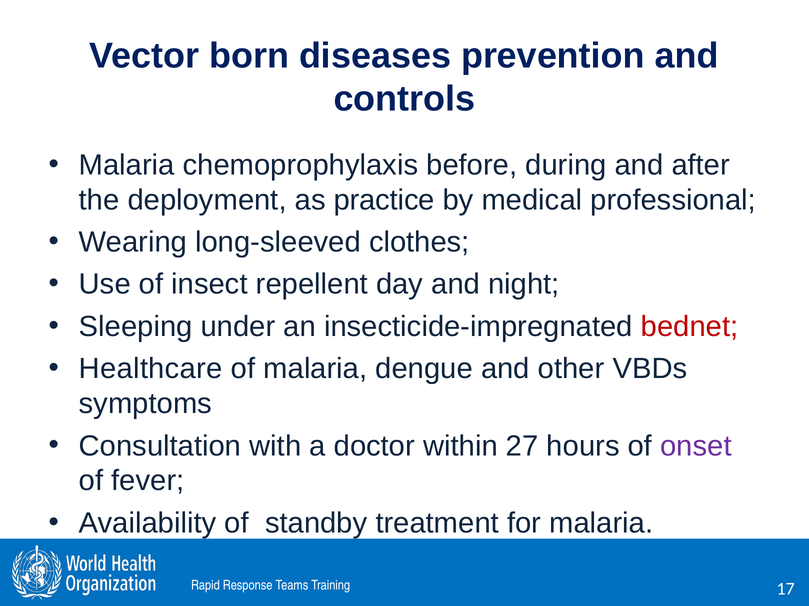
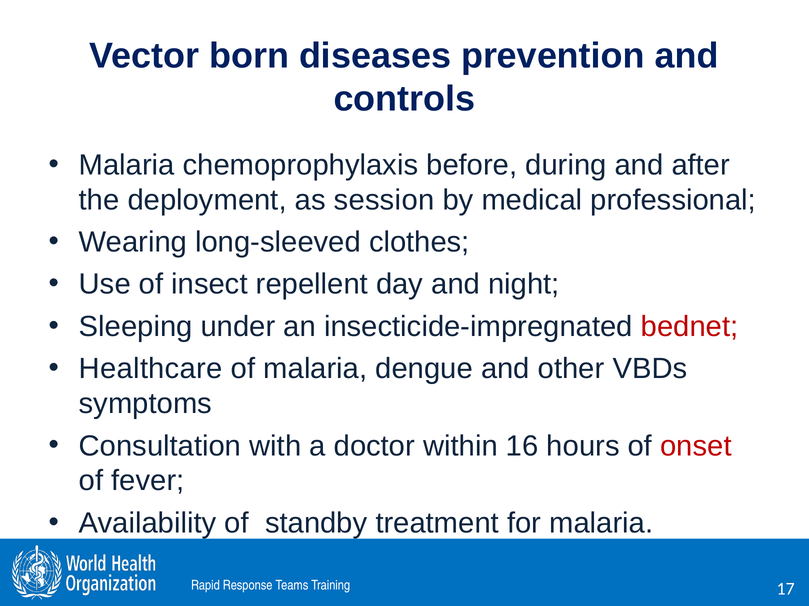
practice: practice -> session
27: 27 -> 16
onset colour: purple -> red
